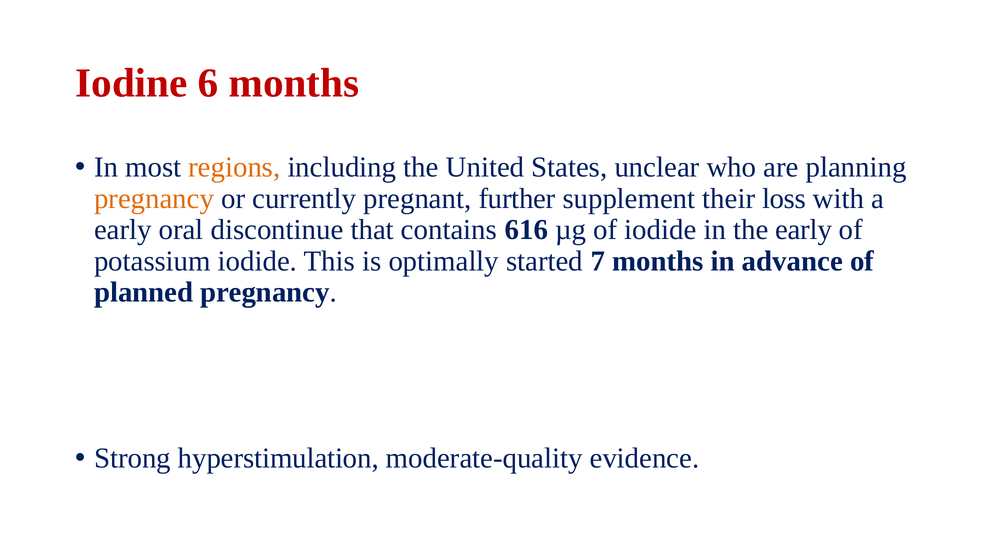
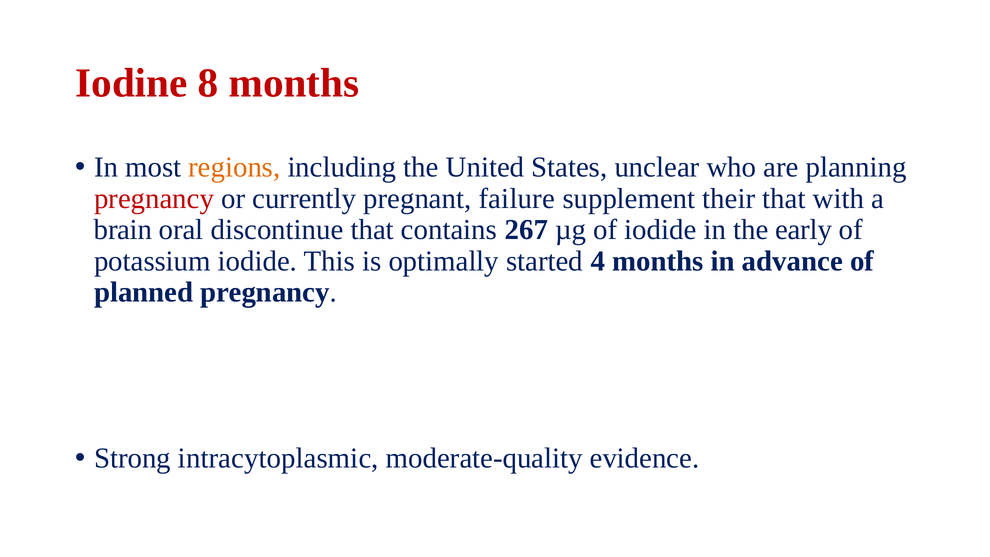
6: 6 -> 8
pregnancy at (154, 199) colour: orange -> red
further: further -> failure
their loss: loss -> that
early at (123, 230): early -> brain
616: 616 -> 267
7: 7 -> 4
hyperstimulation: hyperstimulation -> intracytoplasmic
